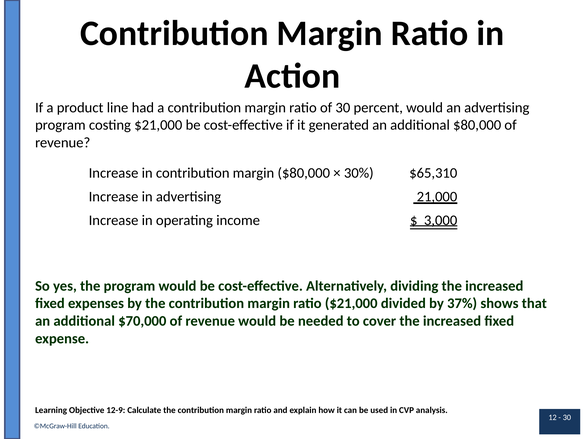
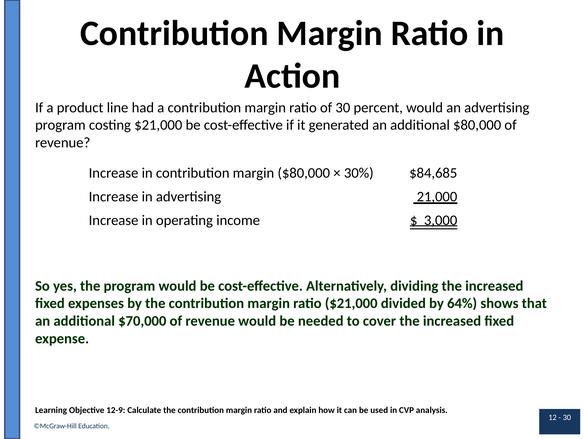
$65,310: $65,310 -> $84,685
37%: 37% -> 64%
